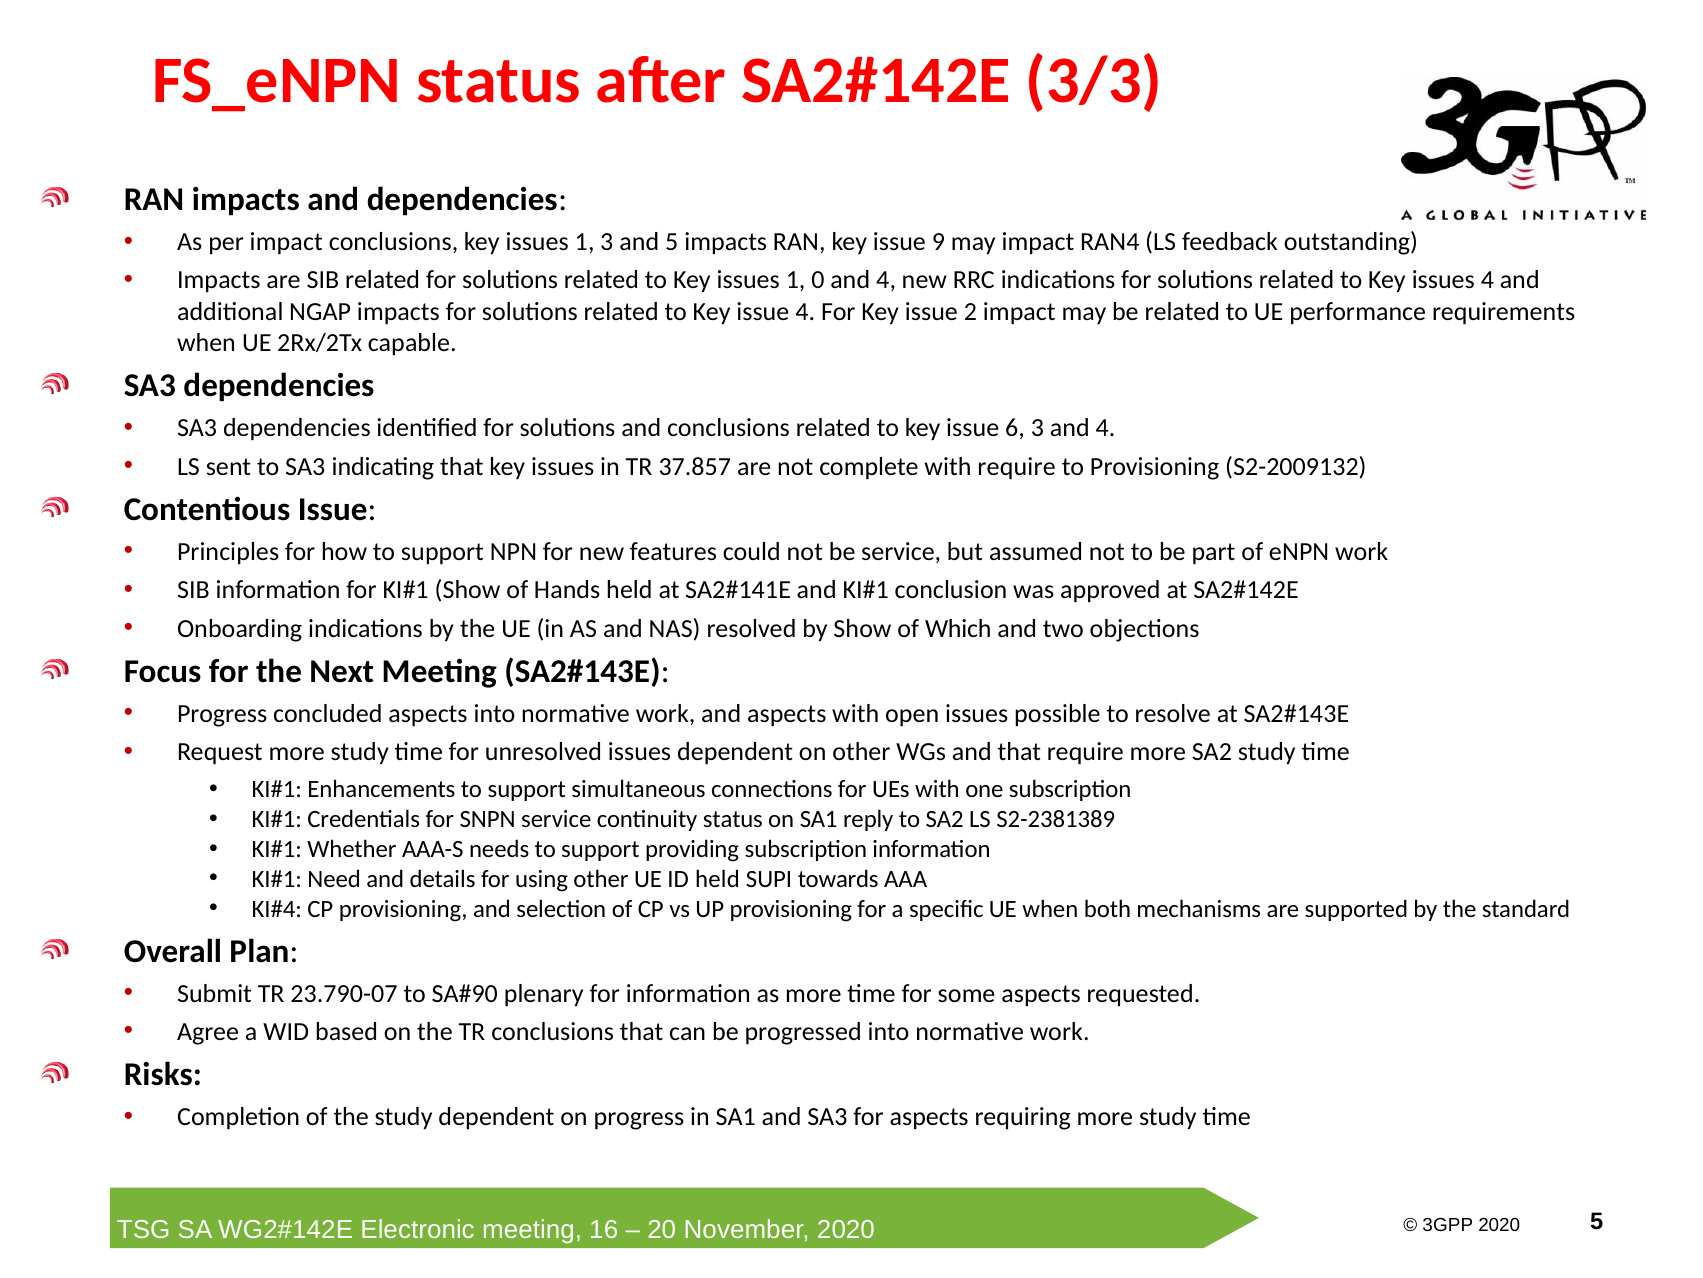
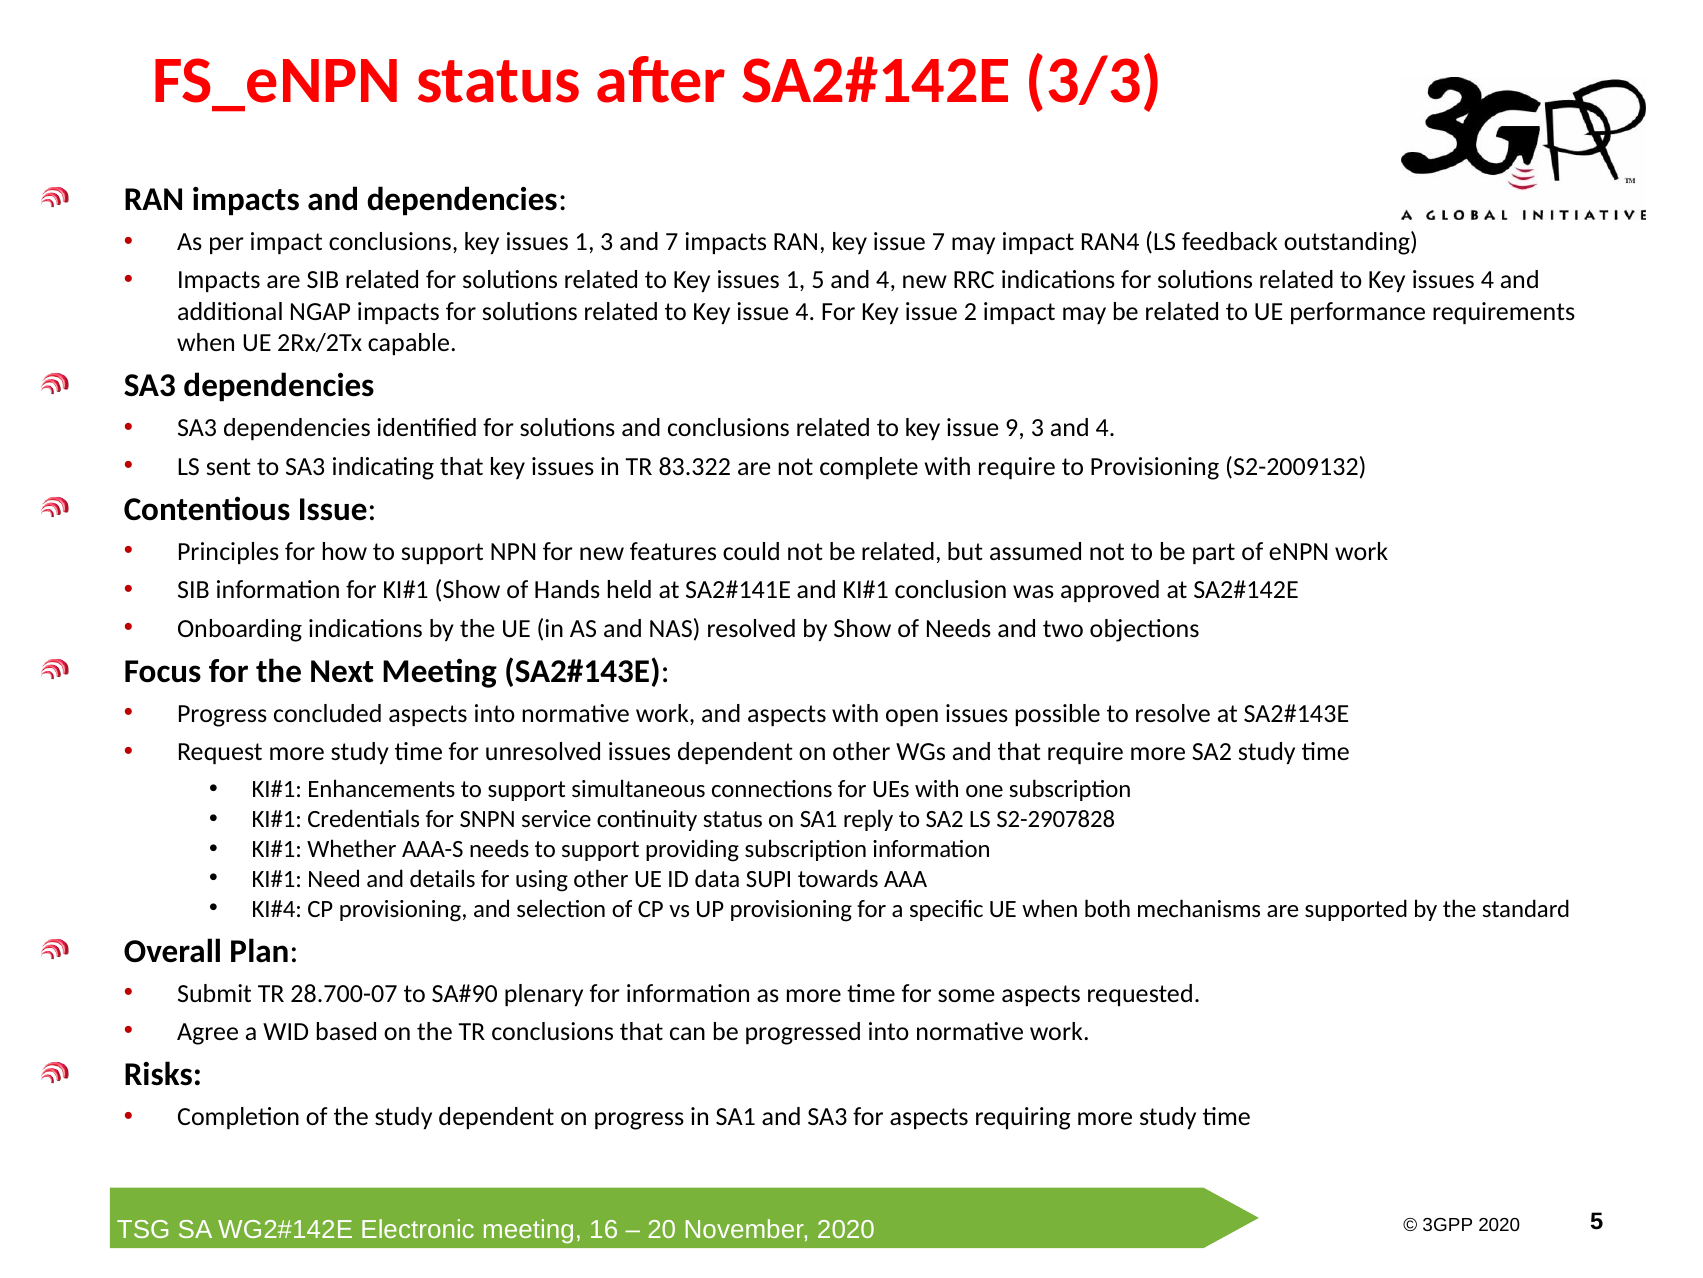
and 5: 5 -> 7
issue 9: 9 -> 7
1 0: 0 -> 5
6: 6 -> 9
37.857: 37.857 -> 83.322
not be service: service -> related
Which at (958, 628): Which -> Needs
S2-2381389: S2-2381389 -> S2-2907828
ID held: held -> data
23.790-07: 23.790-07 -> 28.700-07
